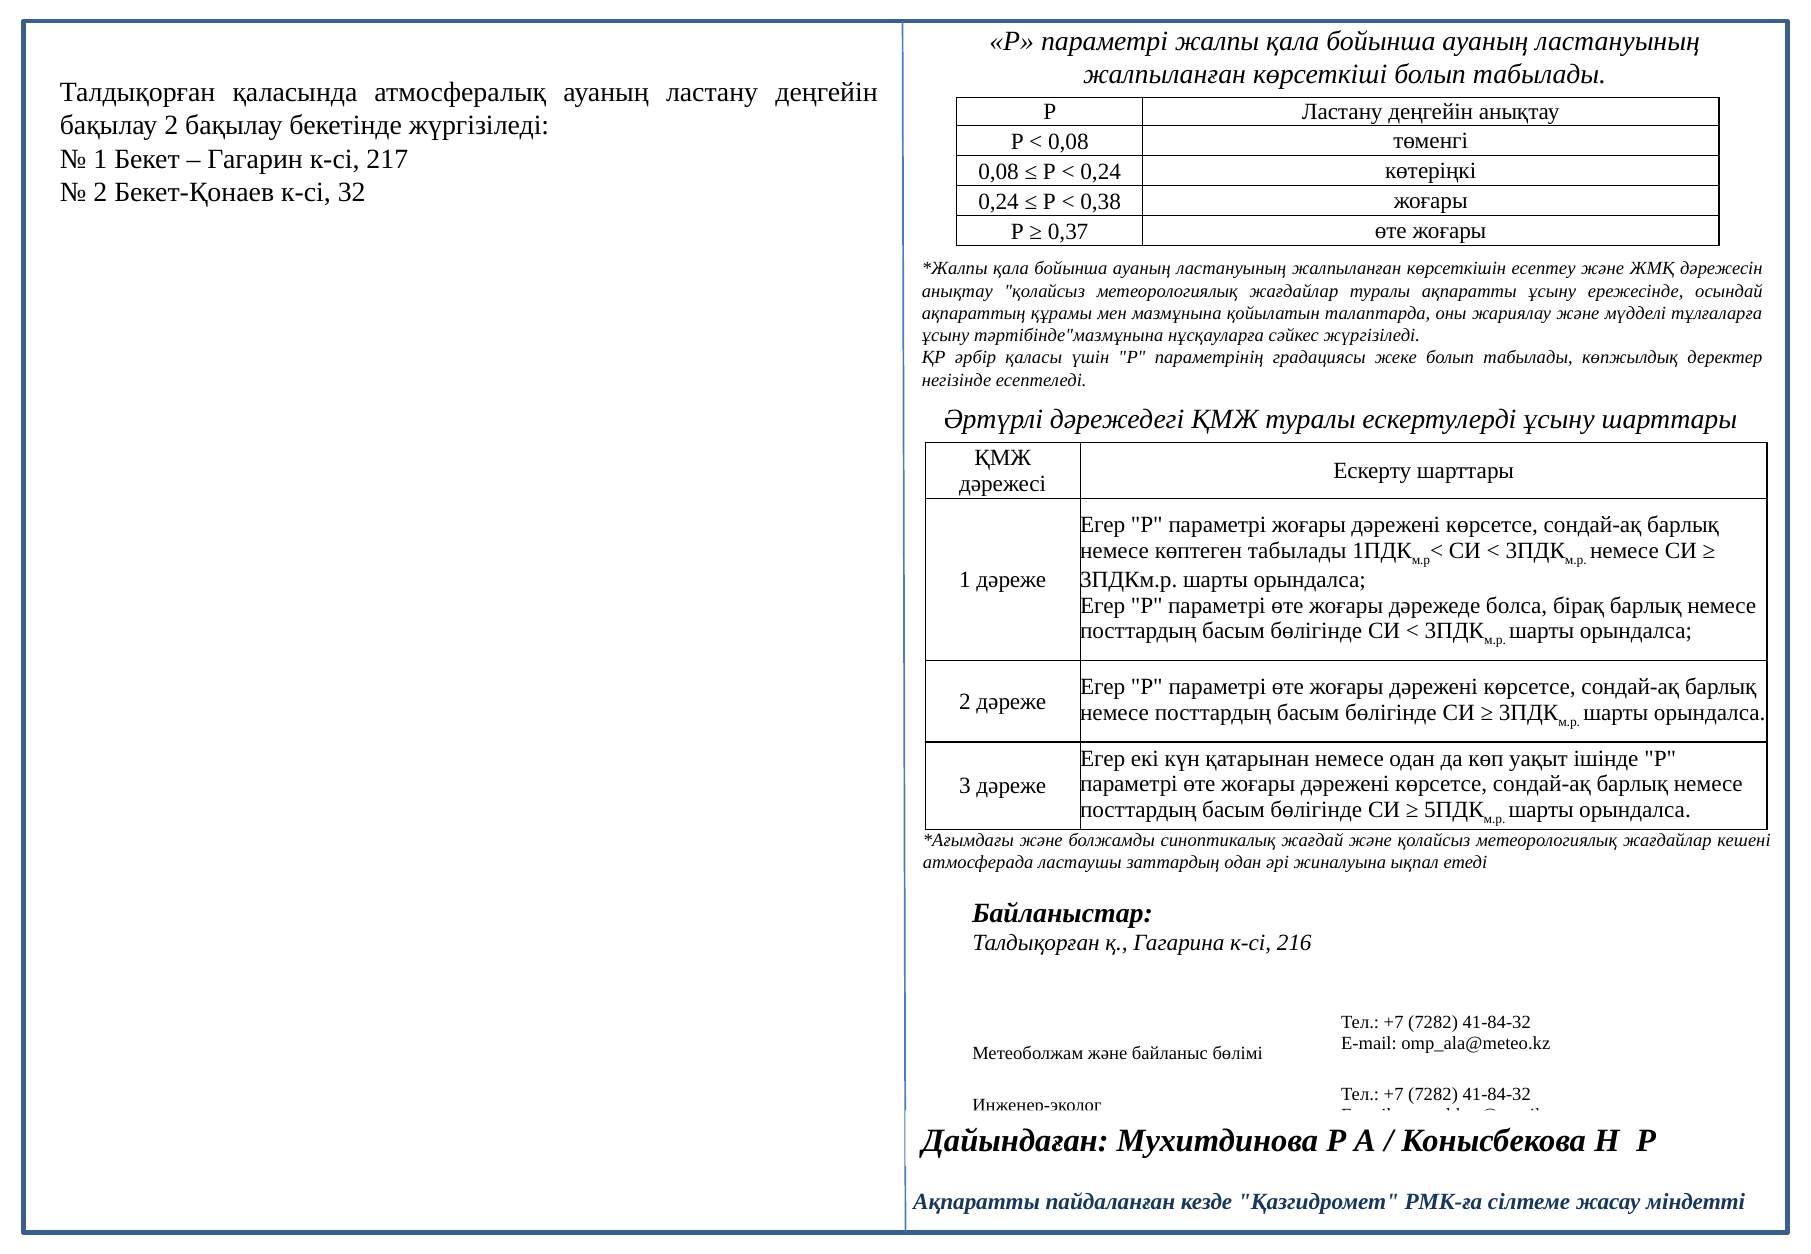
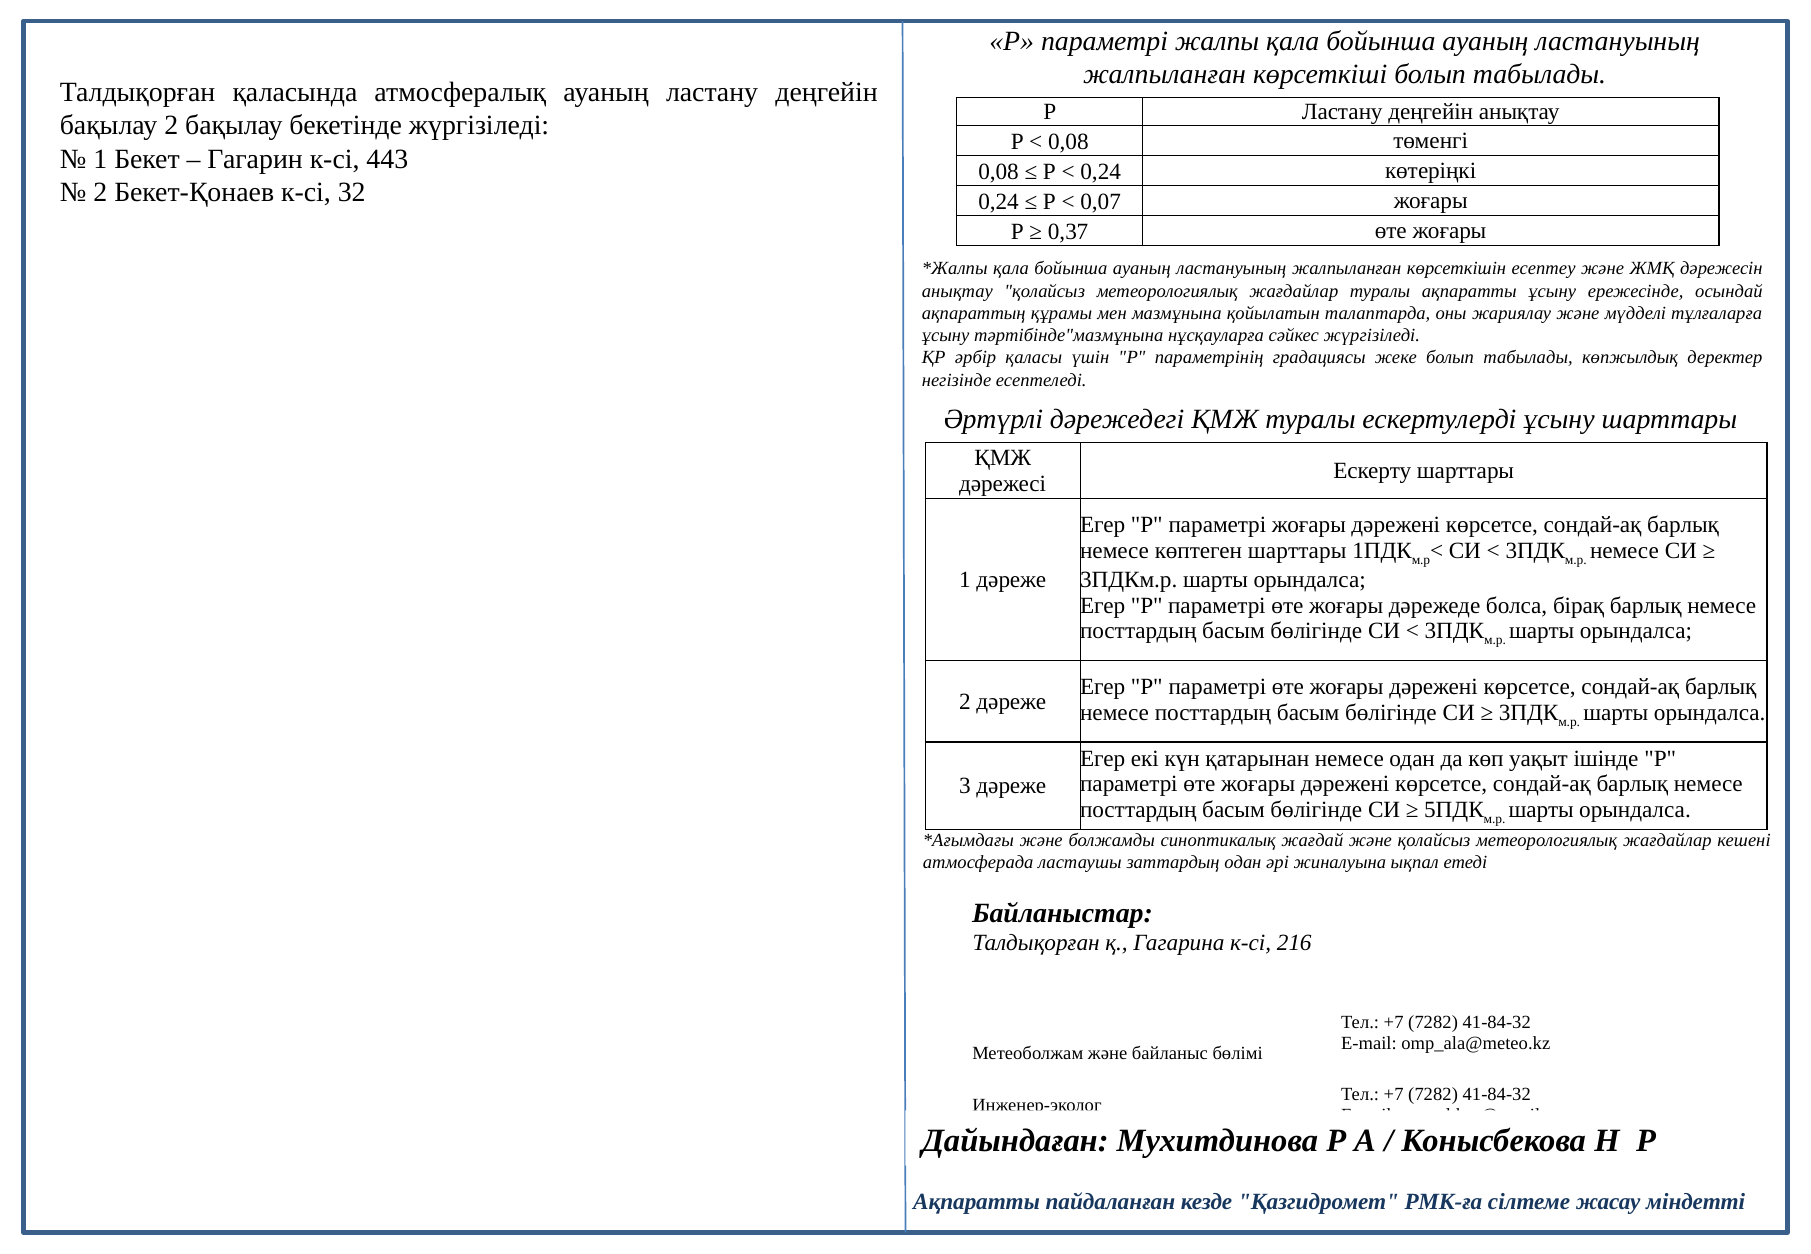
217: 217 -> 443
0,38: 0,38 -> 0,07
көптеген табылады: табылады -> шарттары
